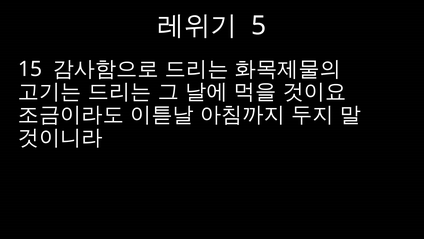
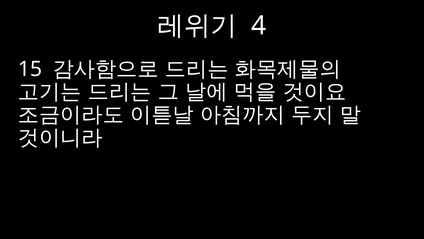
5: 5 -> 4
